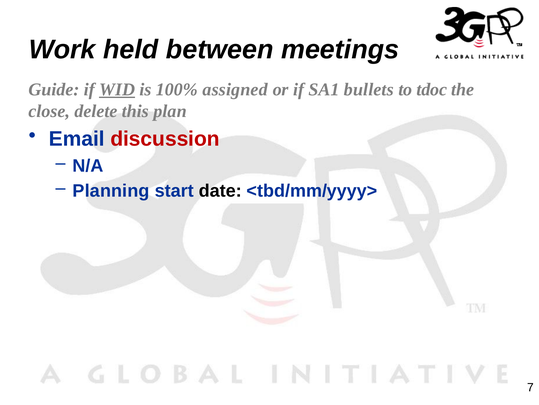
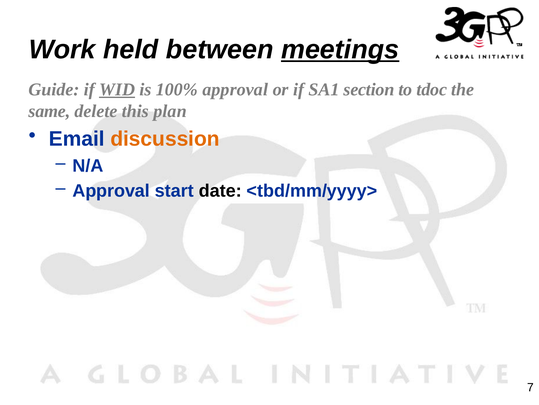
meetings underline: none -> present
100% assigned: assigned -> approval
bullets: bullets -> section
close: close -> same
discussion colour: red -> orange
Planning at (111, 191): Planning -> Approval
